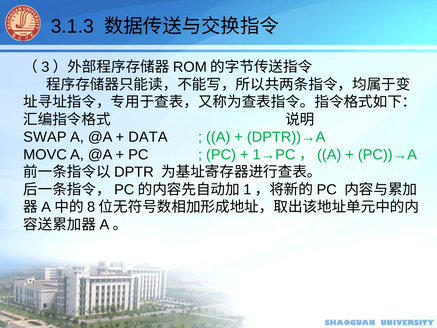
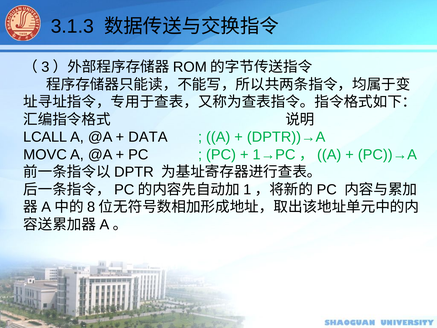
SWAP: SWAP -> LCALL
